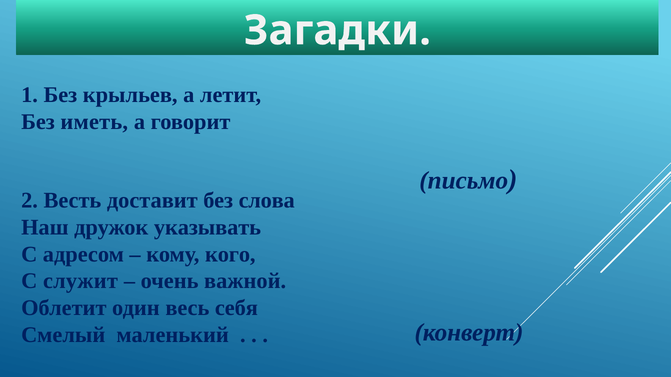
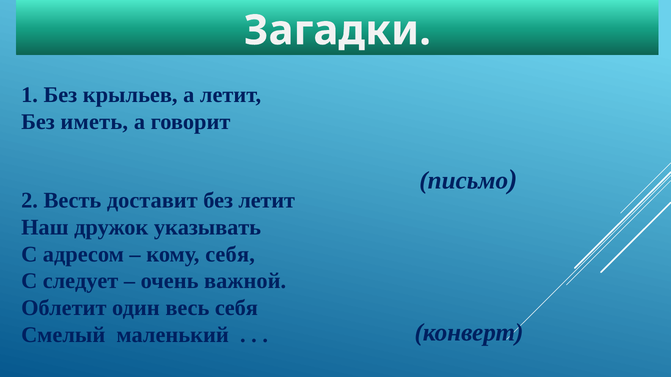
без слова: слова -> летит
кому кого: кого -> себя
служит: служит -> следует
